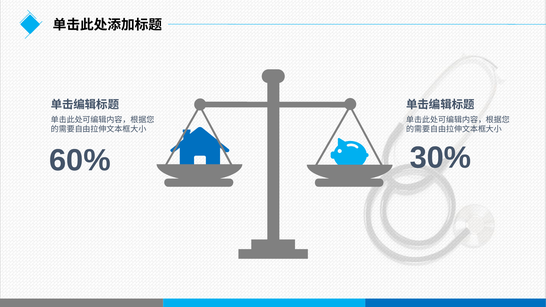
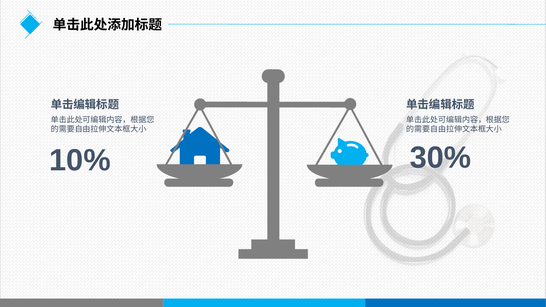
60%: 60% -> 10%
